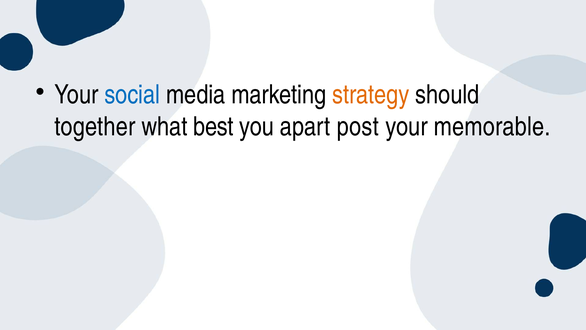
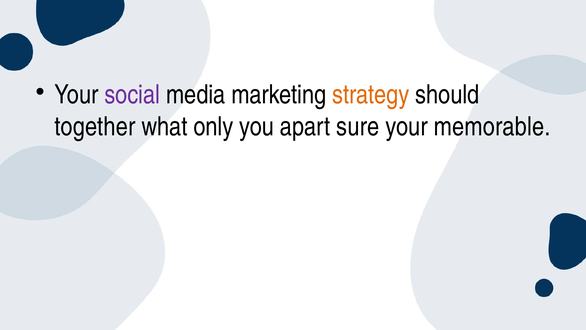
social colour: blue -> purple
best: best -> only
post: post -> sure
